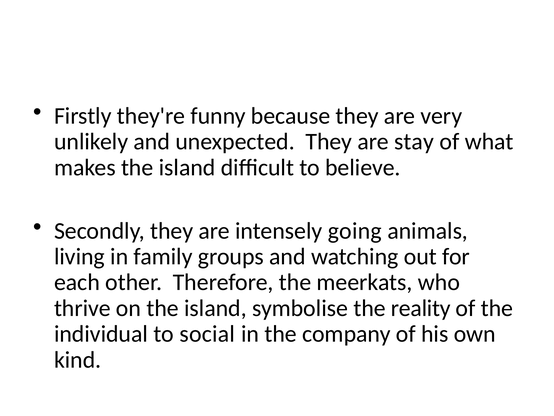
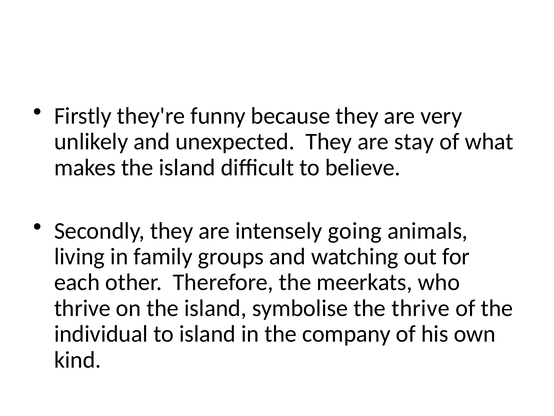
the reality: reality -> thrive
to social: social -> island
